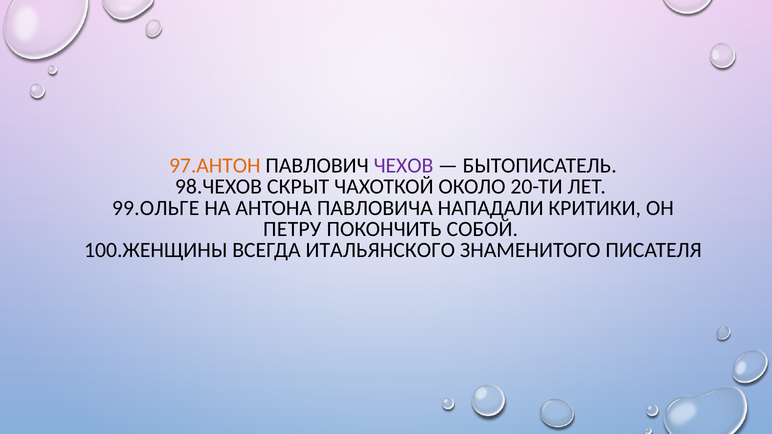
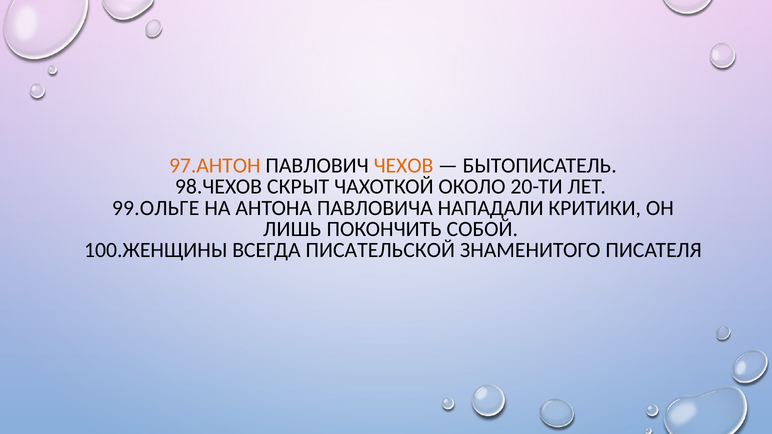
ЧЕХОВ colour: purple -> orange
ПЕТРУ: ПЕТРУ -> ЛИШЬ
ИТАЛЬЯНСКОГО: ИТАЛЬЯНСКОГО -> ПИСАТЕЛЬСКОЙ
